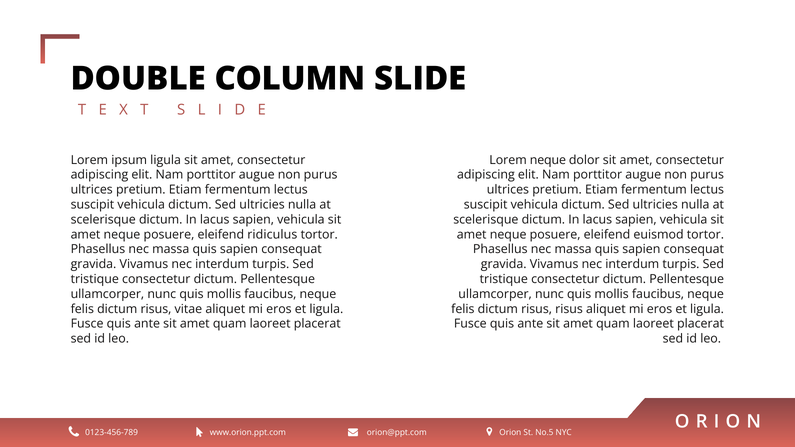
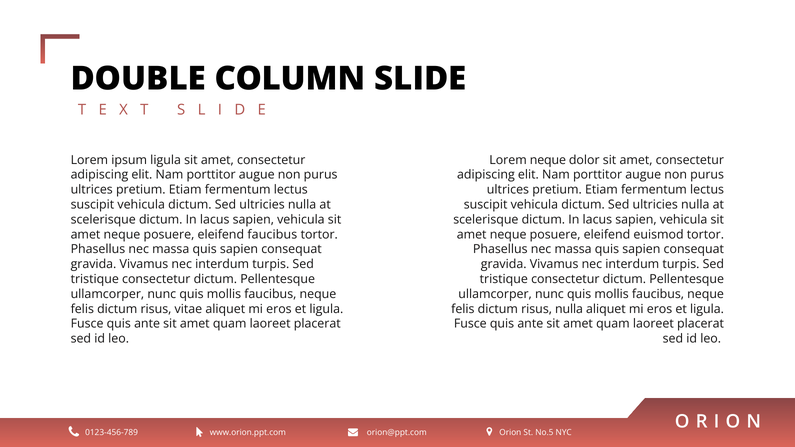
eleifend ridiculus: ridiculus -> faucibus
risus risus: risus -> nulla
